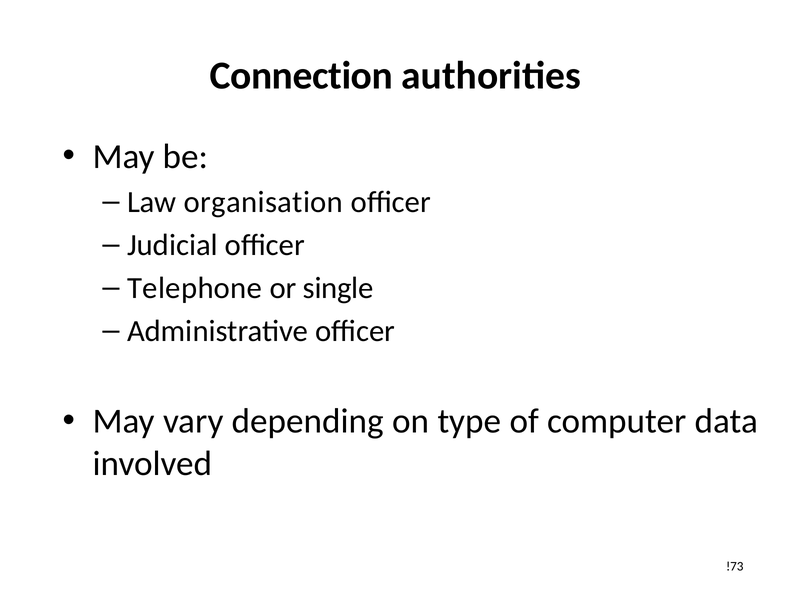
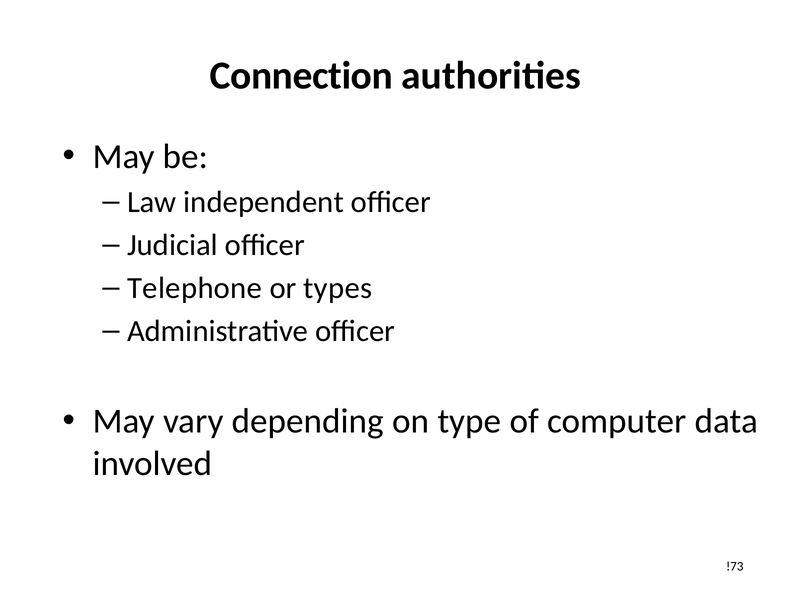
organisation: organisation -> independent
single: single -> types
